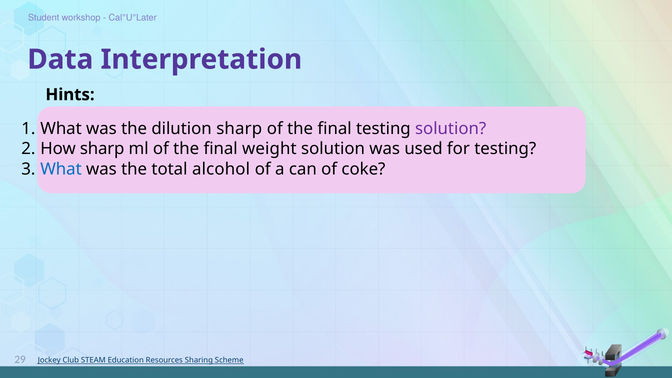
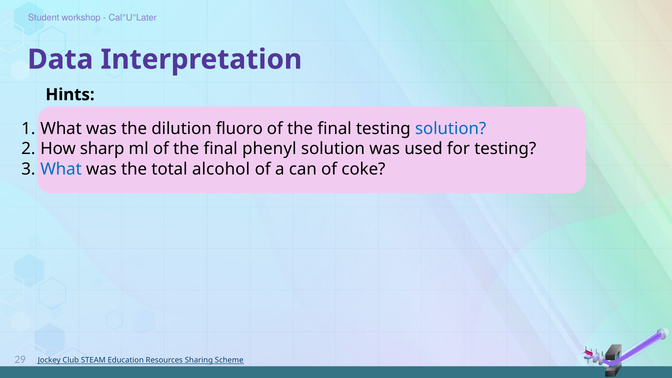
dilution sharp: sharp -> fluoro
solution at (451, 129) colour: purple -> blue
weight: weight -> phenyl
